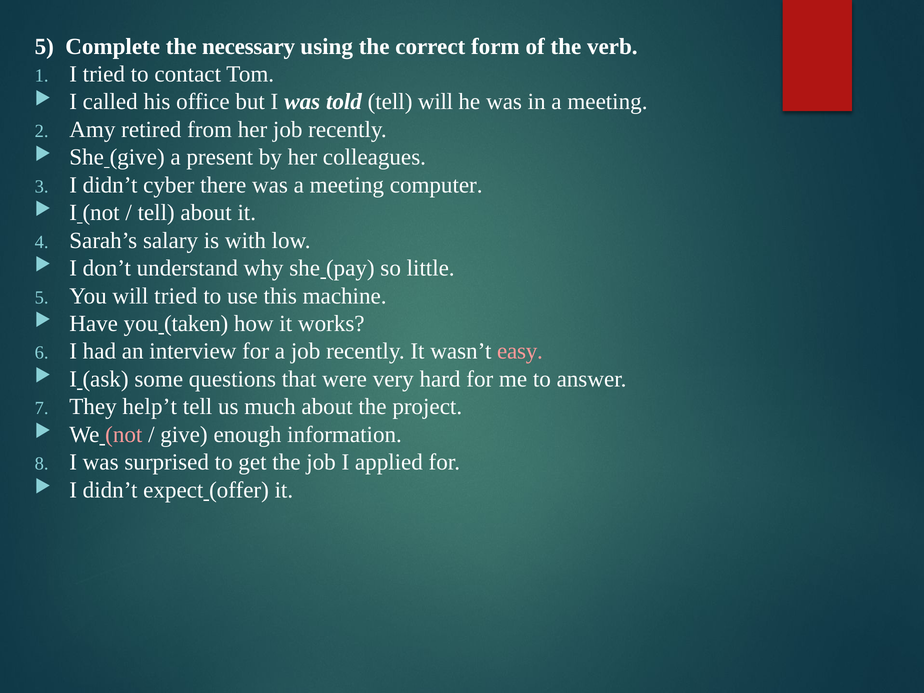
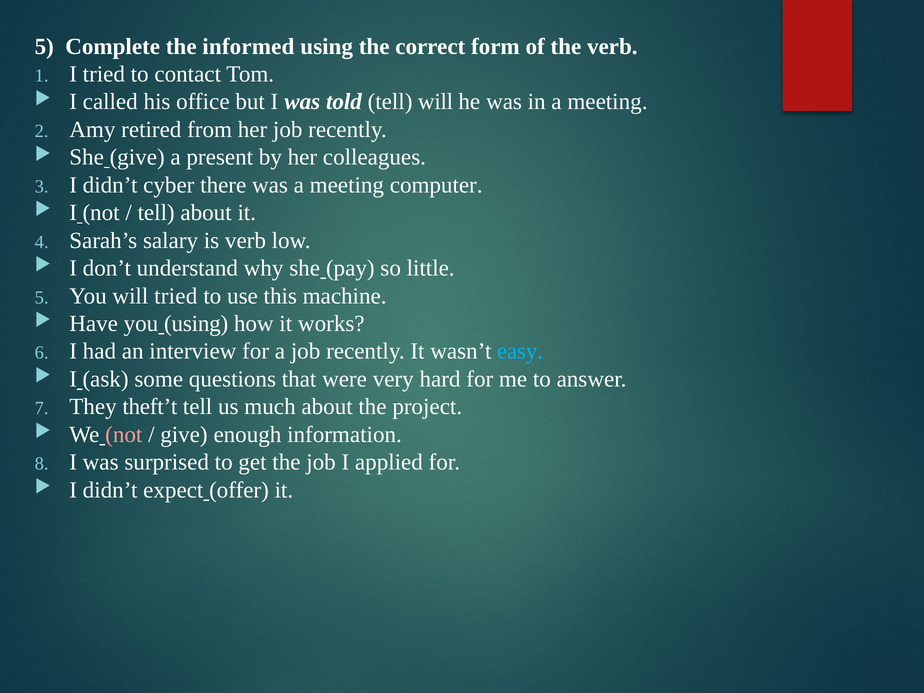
necessary: necessary -> informed
is with: with -> verb
you taken: taken -> using
easy colour: pink -> light blue
help’t: help’t -> theft’t
